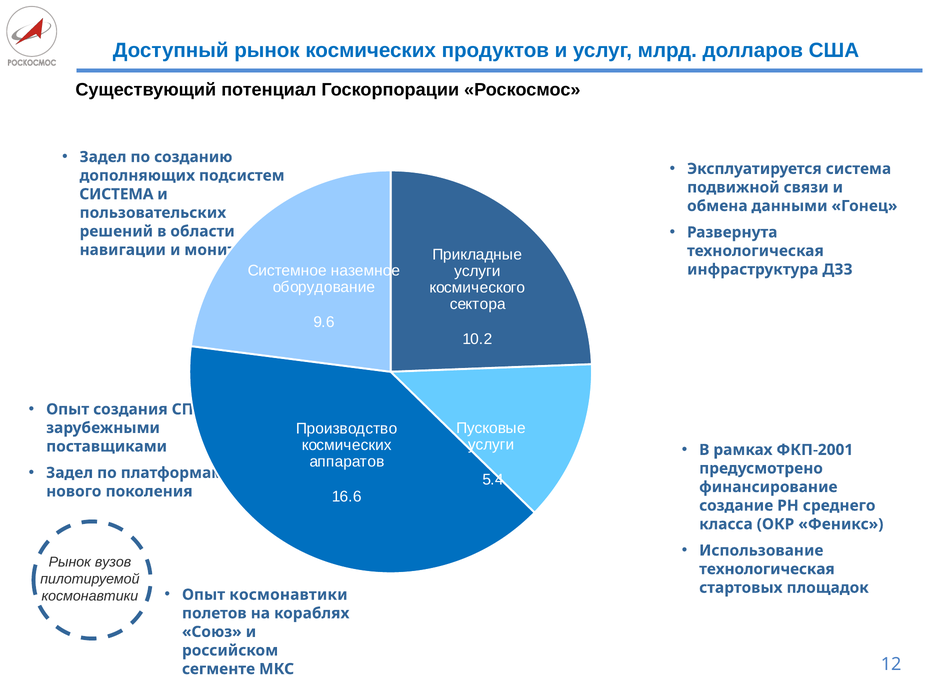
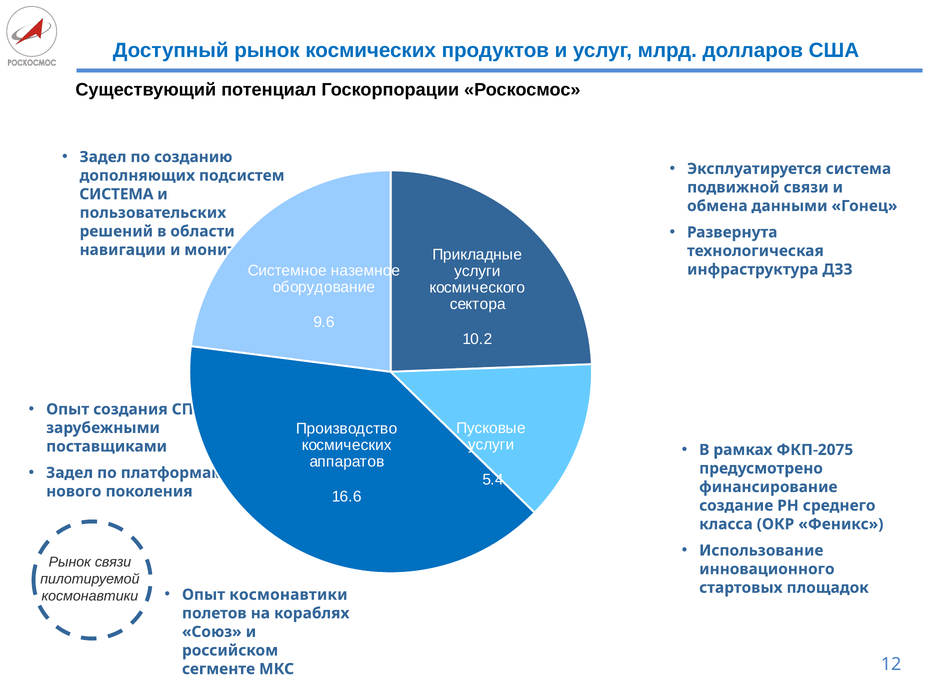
ФКП-2001: ФКП-2001 -> ФКП-2075
Рынок вузов: вузов -> связи
технологическая at (767, 569): технологическая -> инновационного
